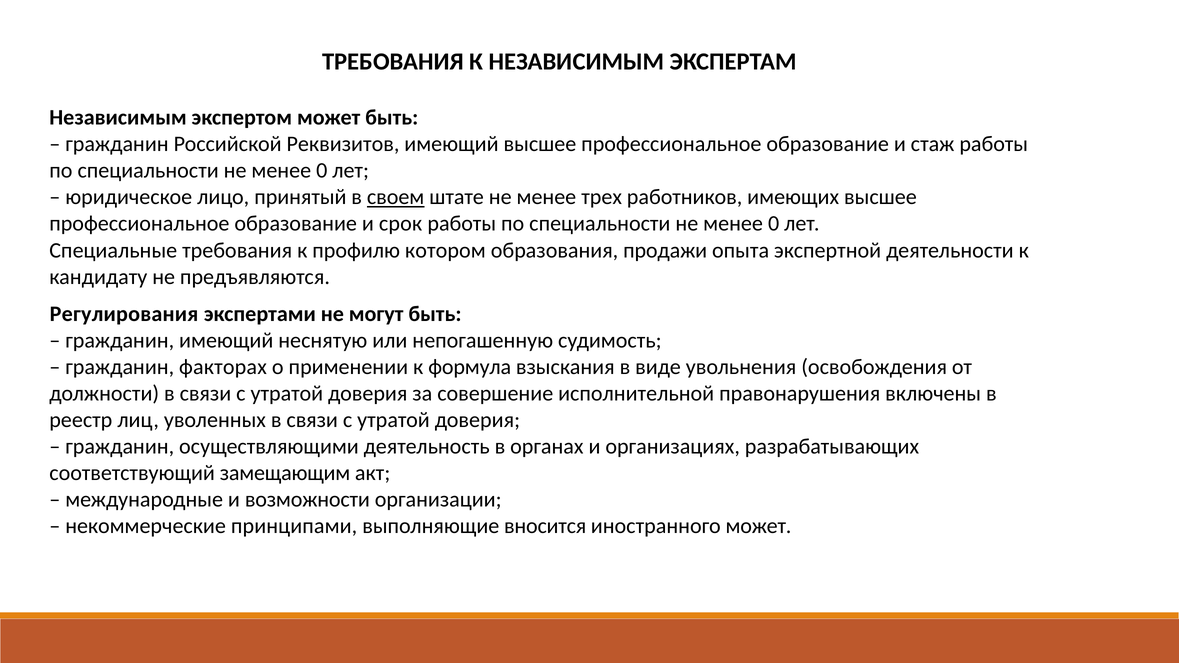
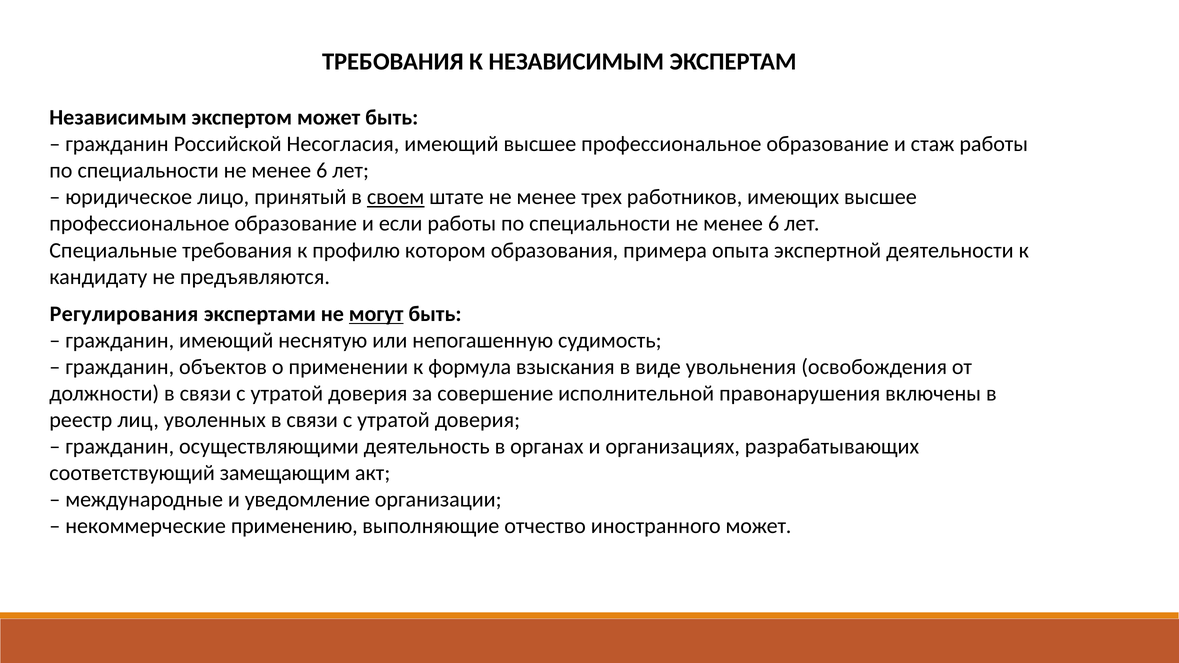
Реквизитов: Реквизитов -> Несогласия
0 at (322, 171): 0 -> 6
срок: срок -> если
0 at (774, 224): 0 -> 6
продажи: продажи -> примера
могут underline: none -> present
факторах: факторах -> объектов
возможности: возможности -> уведомление
принципами: принципами -> применению
вносится: вносится -> отчество
